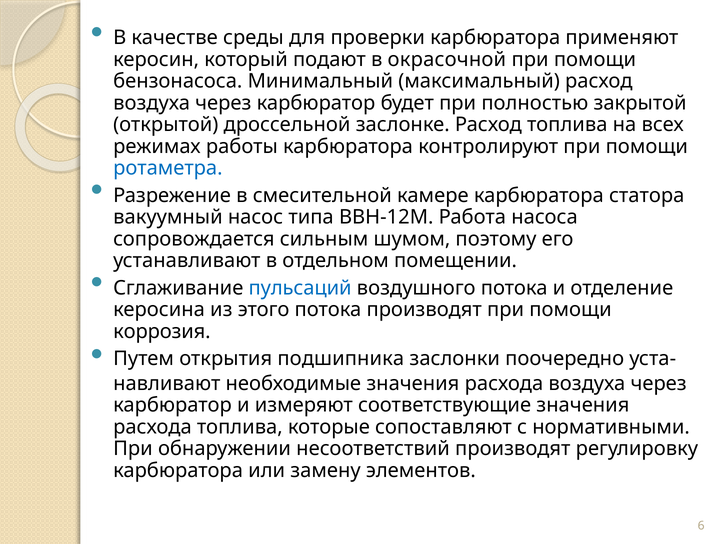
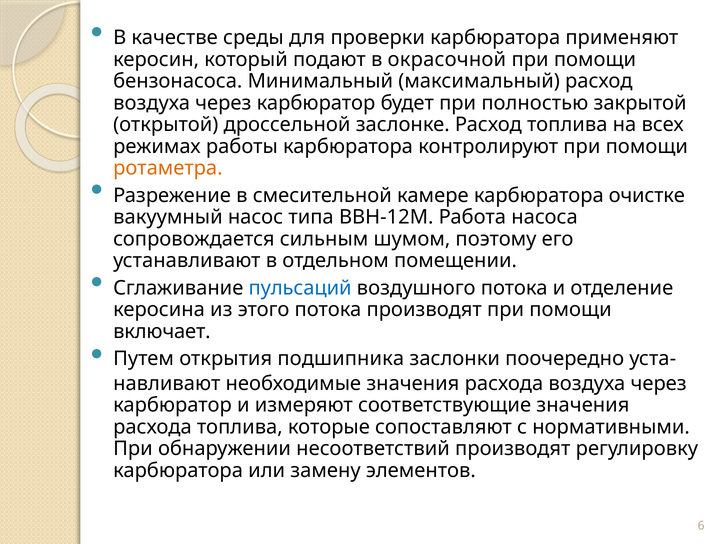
ротаметра colour: blue -> orange
статора: статора -> очистке
коррозия: коррозия -> включает
